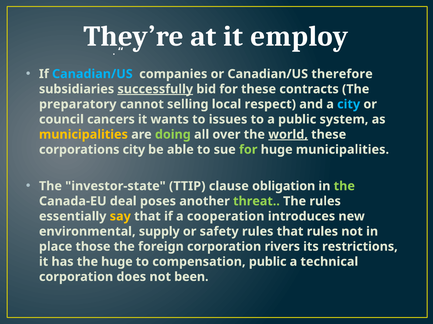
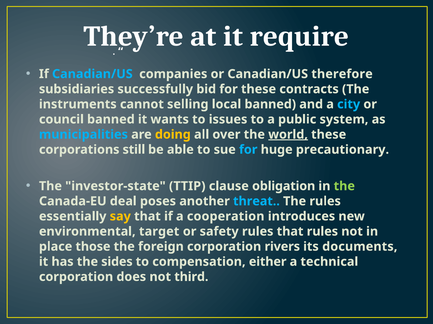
employ: employ -> require
successfully underline: present -> none
preparatory: preparatory -> instruments
local respect: respect -> banned
council cancers: cancers -> banned
municipalities at (83, 135) colour: yellow -> light blue
doing colour: light green -> yellow
corporations city: city -> still
for at (248, 150) colour: light green -> light blue
huge municipalities: municipalities -> precautionary
threat colour: light green -> light blue
supply: supply -> target
restrictions: restrictions -> documents
the huge: huge -> sides
compensation public: public -> either
been: been -> third
